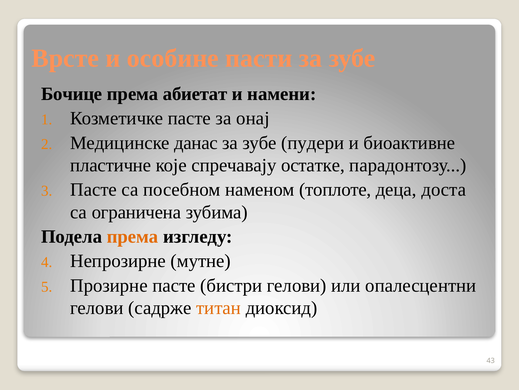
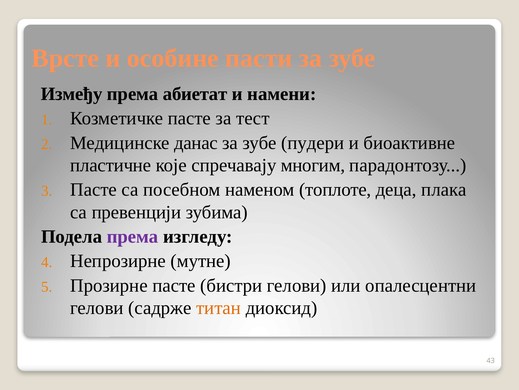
Бочице: Бочице -> Између
онај: онај -> тест
остатке: остатке -> многим
доста: доста -> плака
ограничена: ограничена -> превенцији
према at (133, 236) colour: orange -> purple
